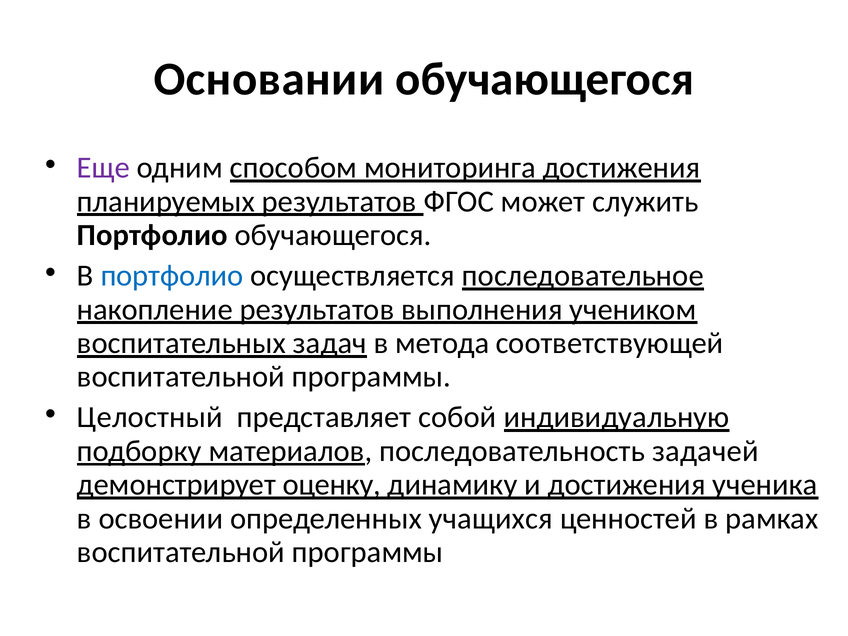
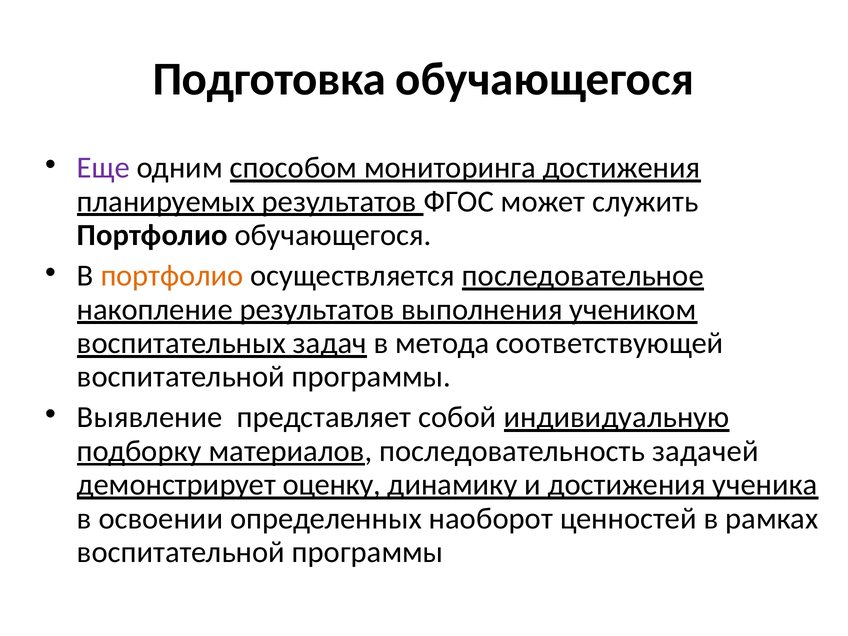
Основании: Основании -> Подготовка
портфолио at (172, 276) colour: blue -> orange
Целостный: Целостный -> Выявление
учащихся: учащихся -> наоборот
